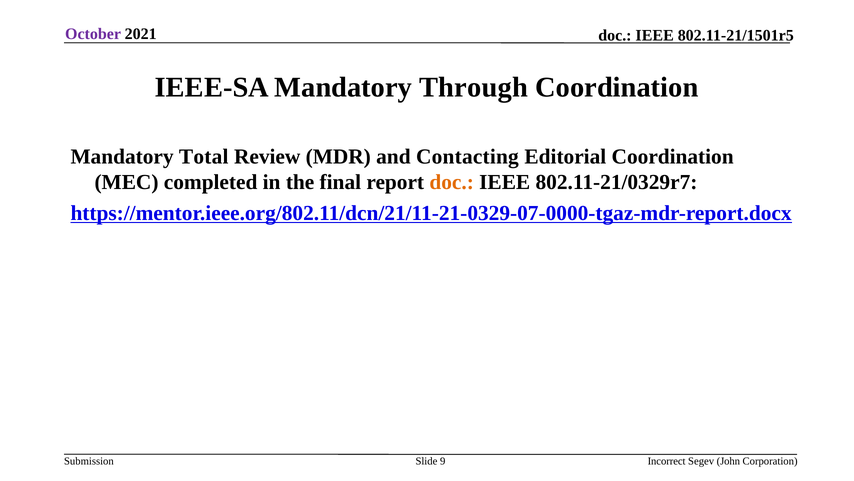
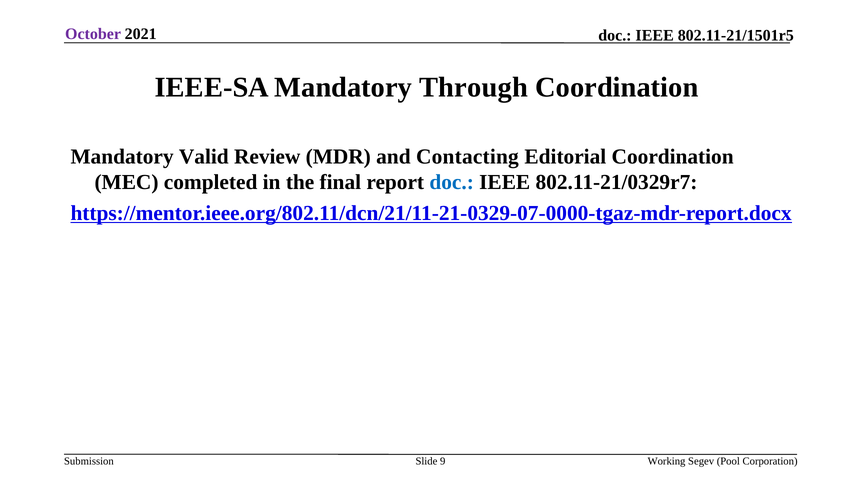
Total: Total -> Valid
doc at (452, 182) colour: orange -> blue
Incorrect: Incorrect -> Working
John: John -> Pool
